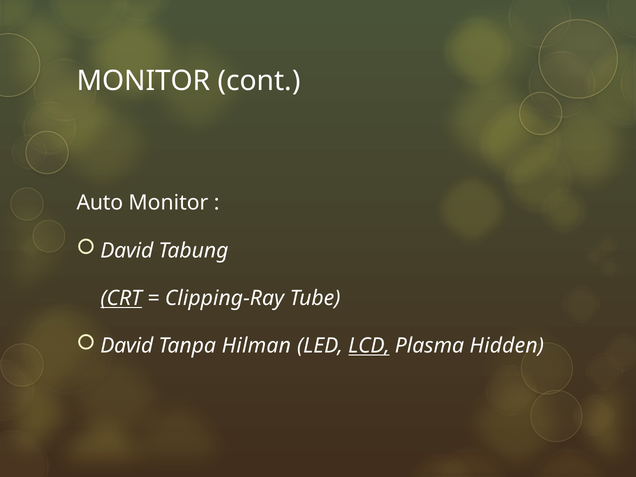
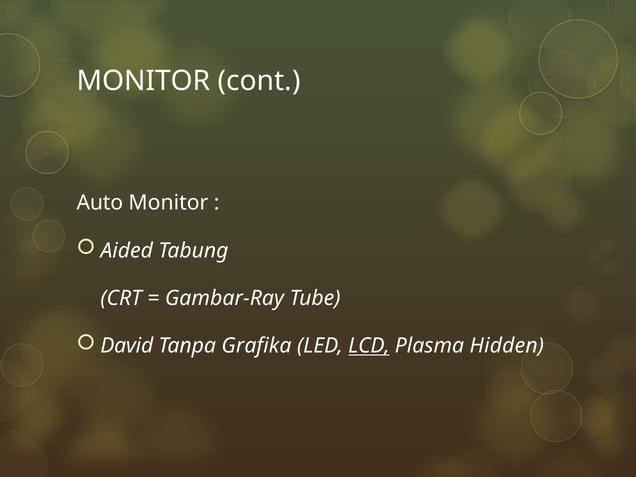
David at (127, 251): David -> Aided
CRT underline: present -> none
Clipping-Ray: Clipping-Ray -> Gambar-Ray
Hilman: Hilman -> Grafika
